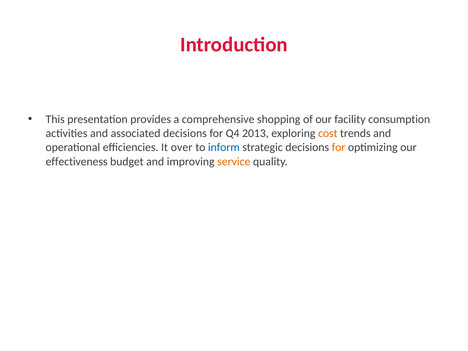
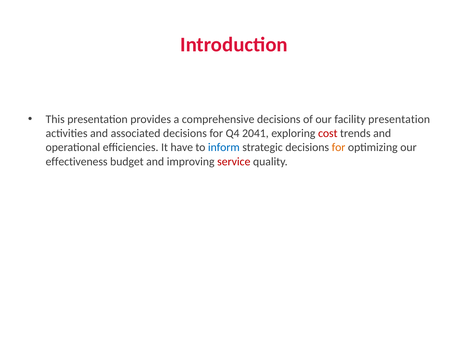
comprehensive shopping: shopping -> decisions
facility consumption: consumption -> presentation
2013: 2013 -> 2041
cost colour: orange -> red
over: over -> have
service colour: orange -> red
